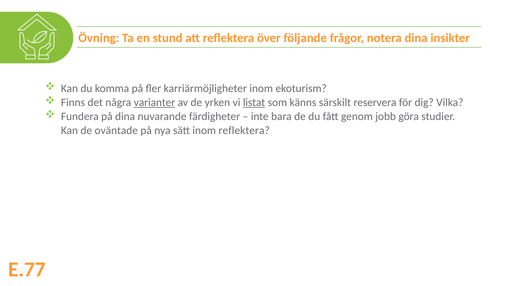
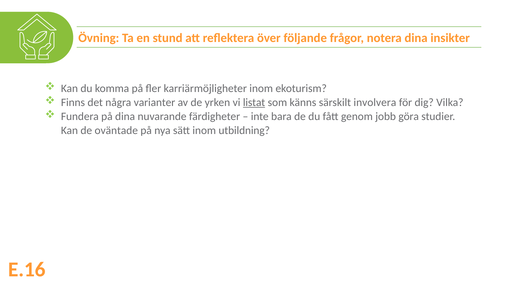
varianter underline: present -> none
reservera: reservera -> involvera
inom reflektera: reflektera -> utbildning
E.77: E.77 -> E.16
